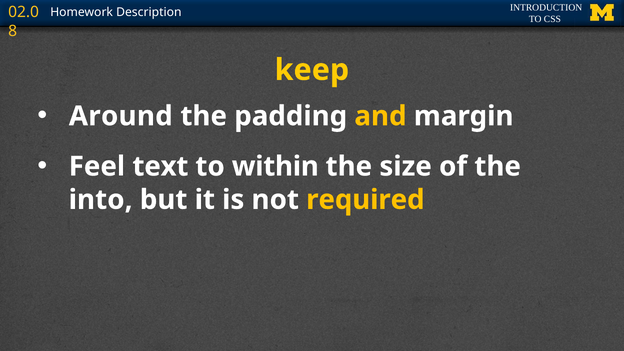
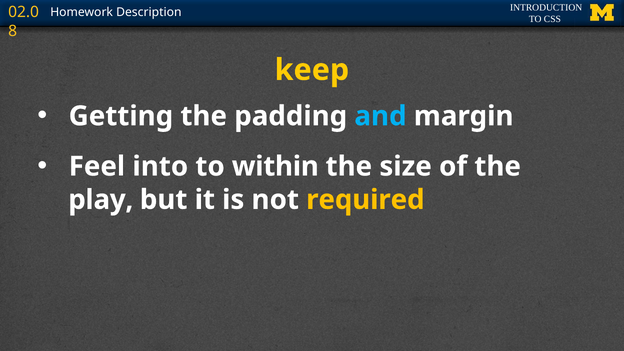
Around: Around -> Getting
and colour: yellow -> light blue
text: text -> into
into: into -> play
